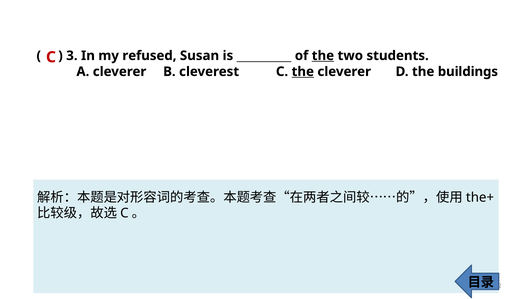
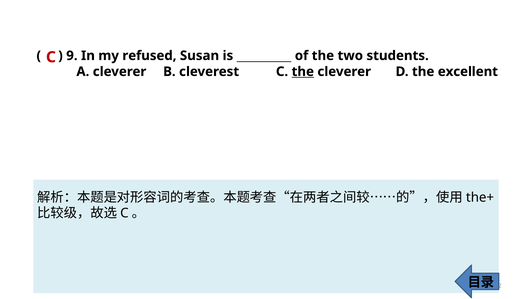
3: 3 -> 9
the at (323, 56) underline: present -> none
buildings: buildings -> excellent
